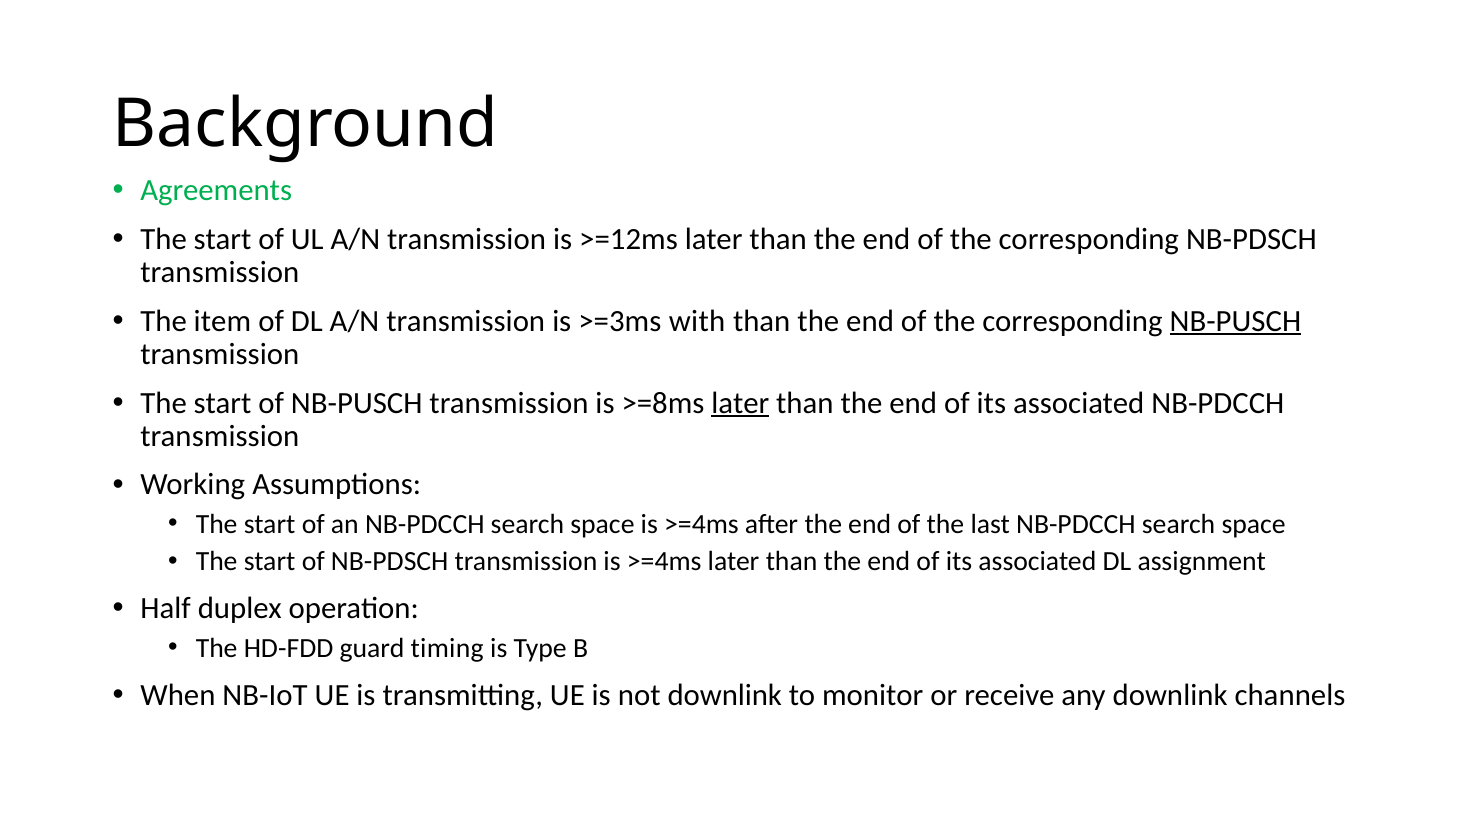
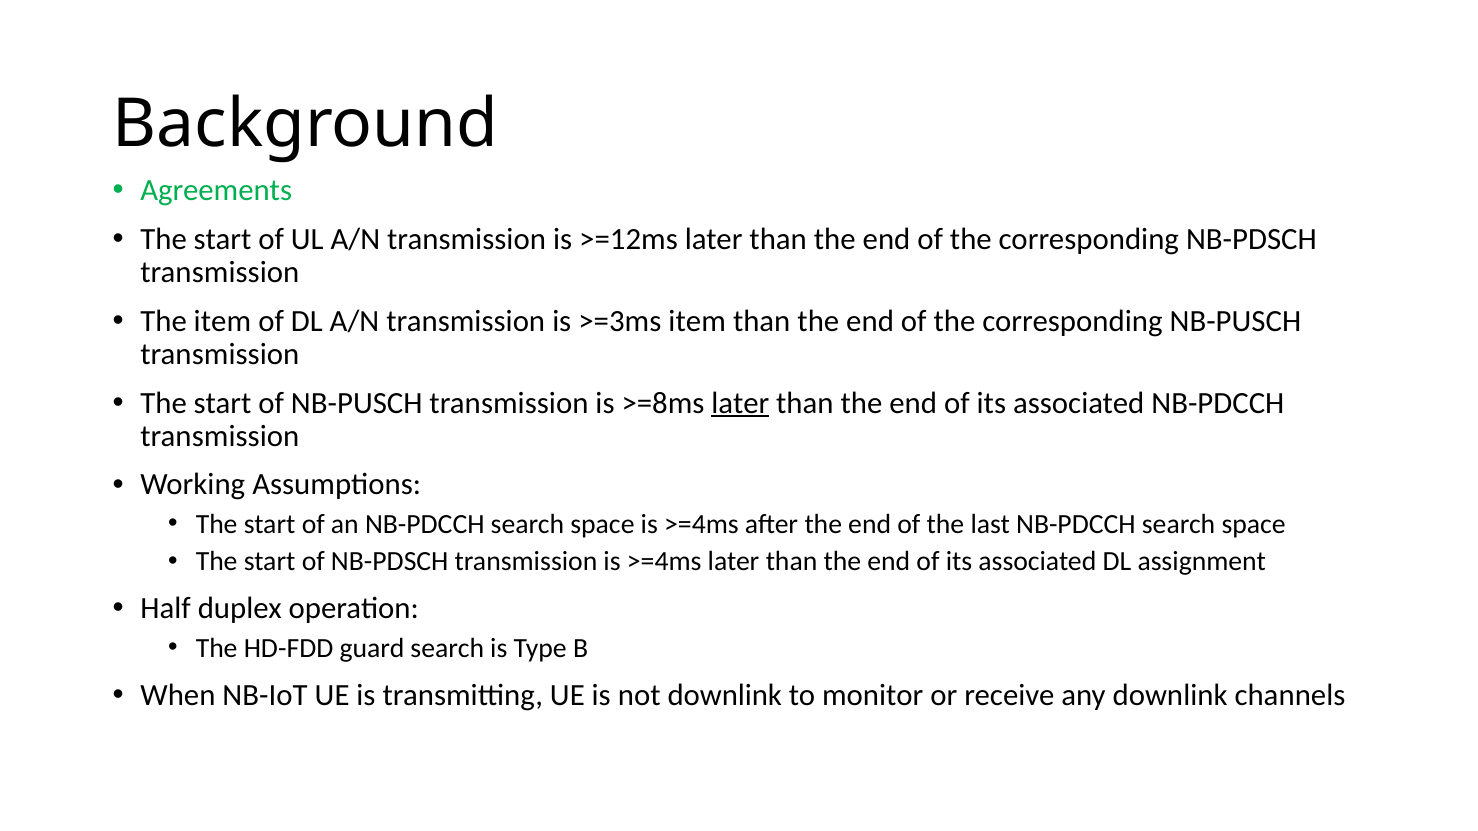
>=3ms with: with -> item
NB-PUSCH at (1235, 321) underline: present -> none
guard timing: timing -> search
